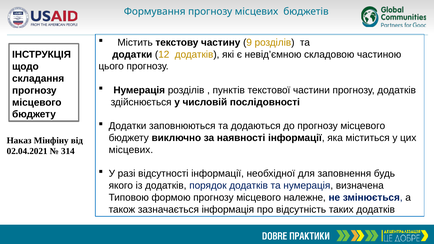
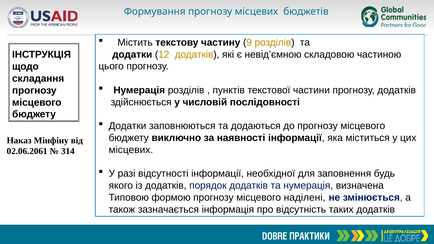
02.04.2021: 02.04.2021 -> 02.06.2061
належне: належне -> наділені
